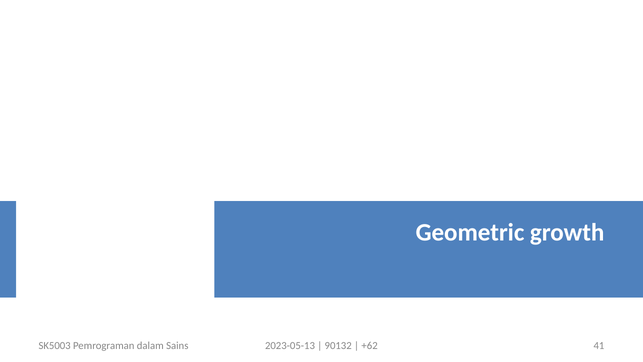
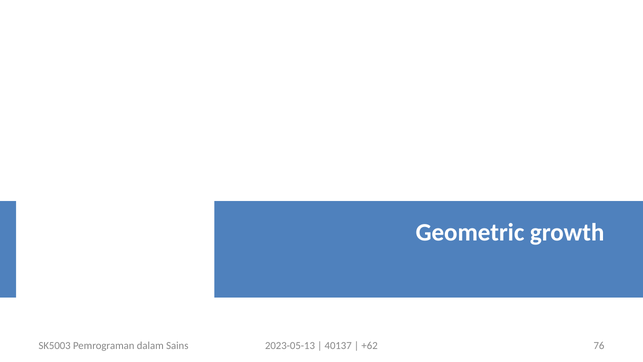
90132: 90132 -> 40137
41: 41 -> 76
